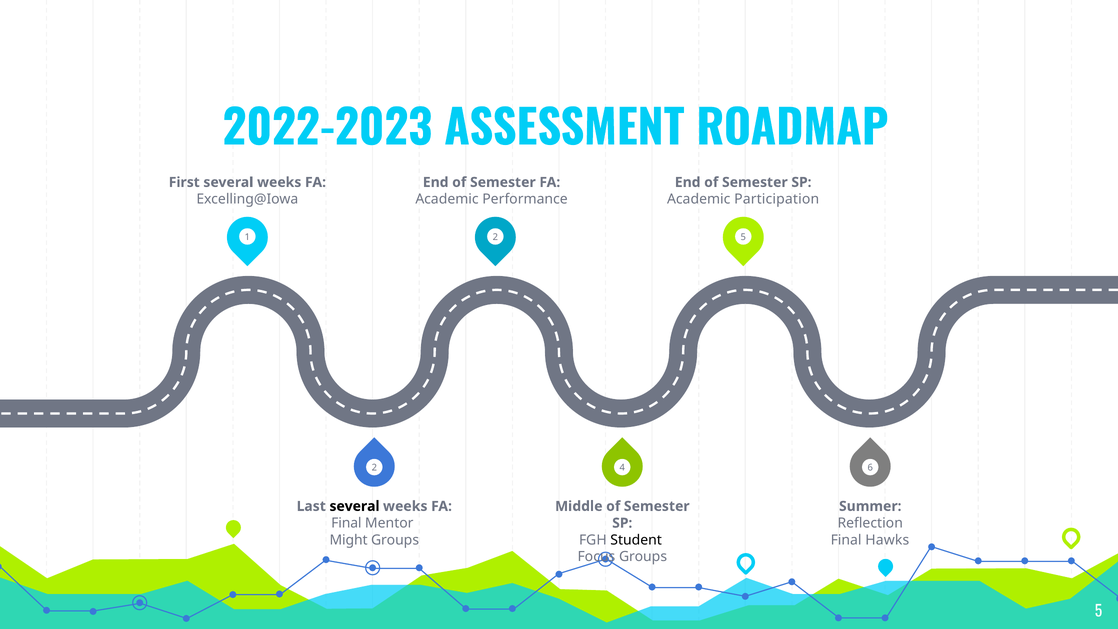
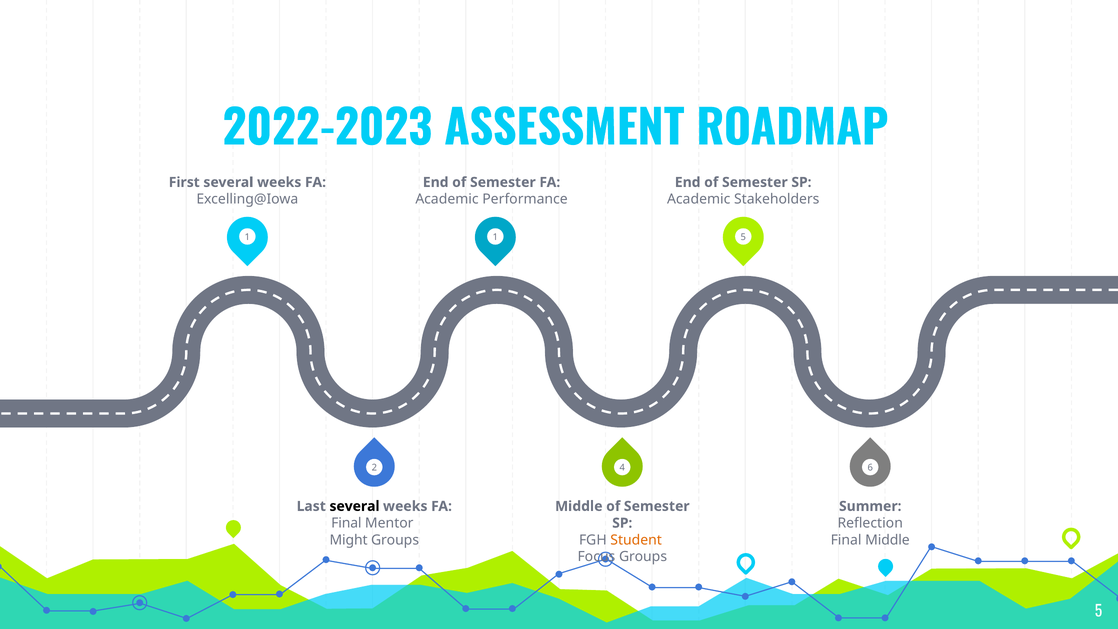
Participation: Participation -> Stakeholders
1 2: 2 -> 1
Student colour: black -> orange
Final Hawks: Hawks -> Middle
